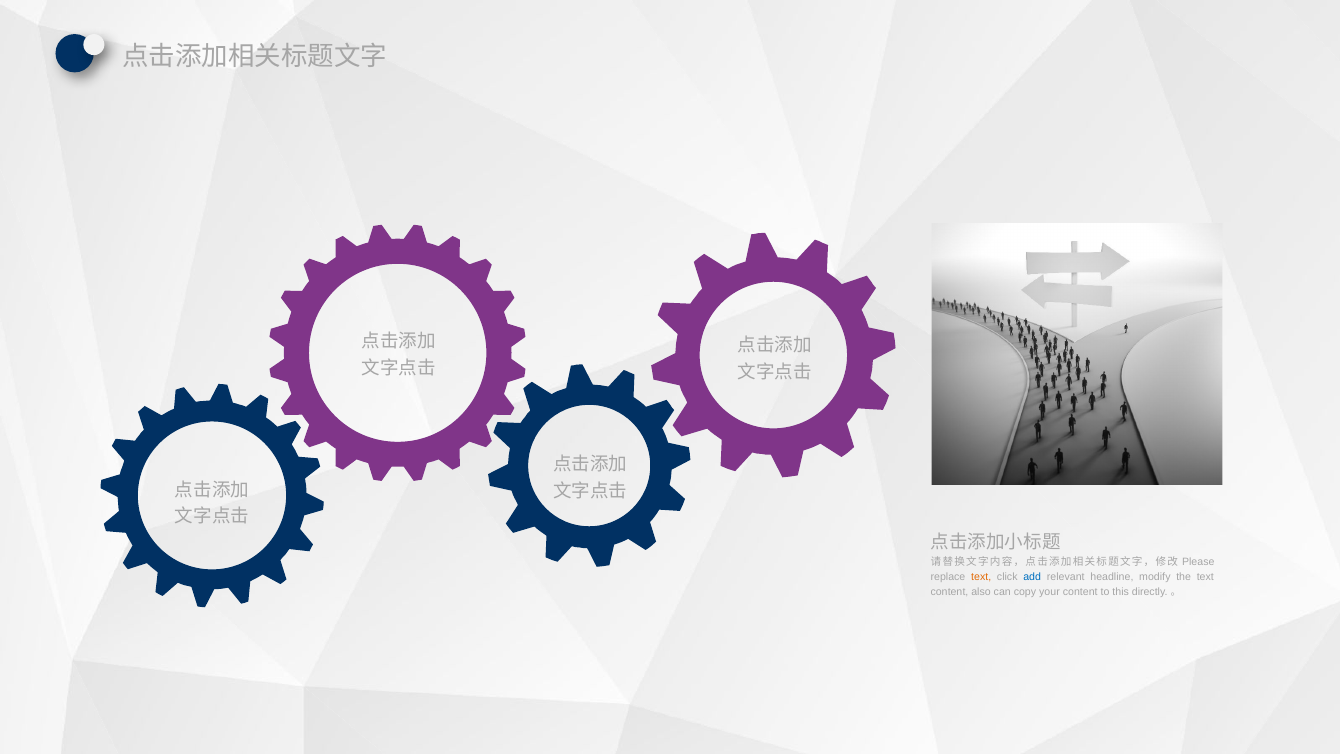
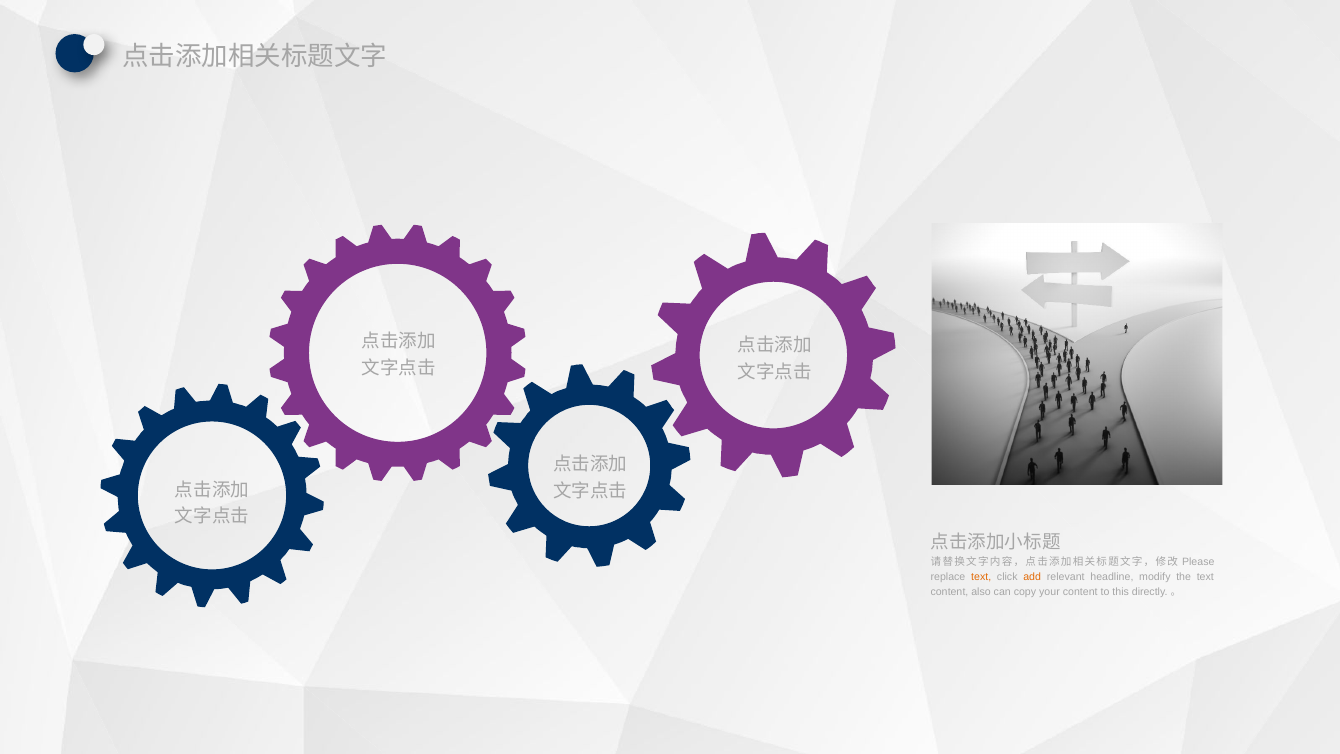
add colour: blue -> orange
